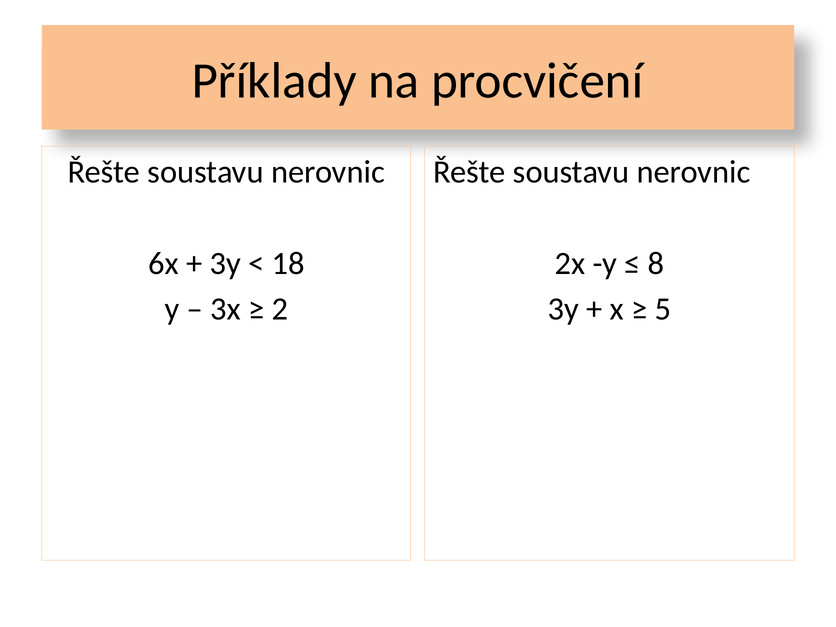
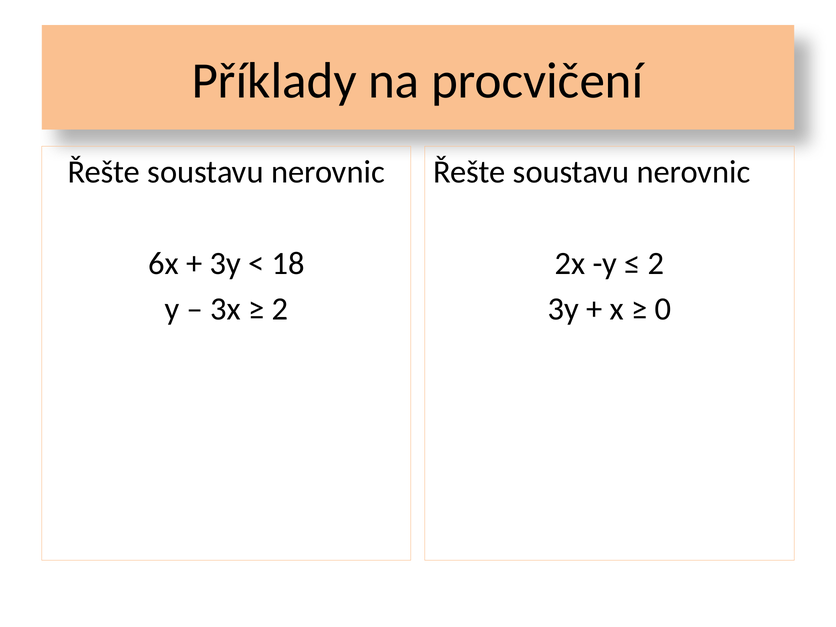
8 at (656, 263): 8 -> 2
5: 5 -> 0
